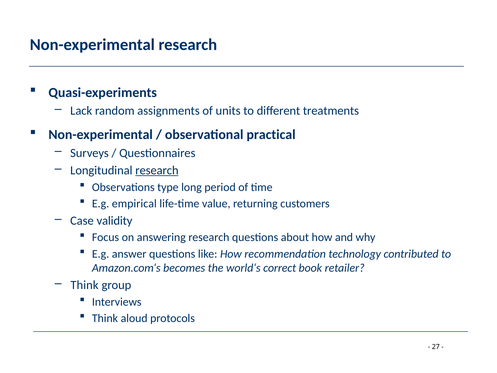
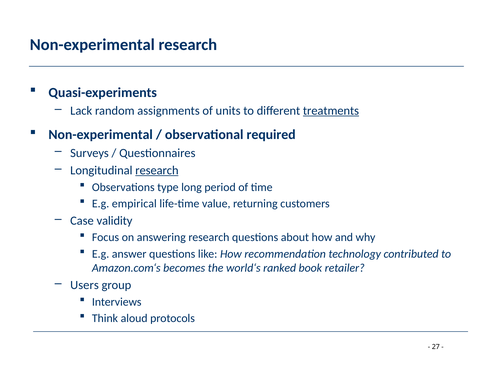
treatments underline: none -> present
practical: practical -> required
correct: correct -> ranked
Think at (84, 285): Think -> Users
